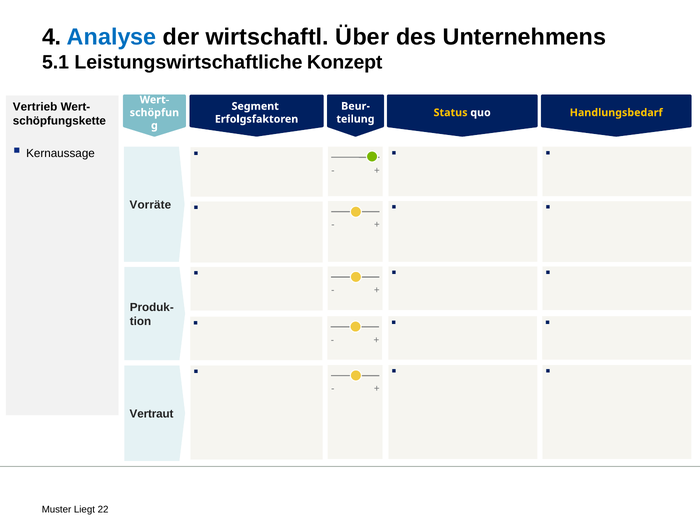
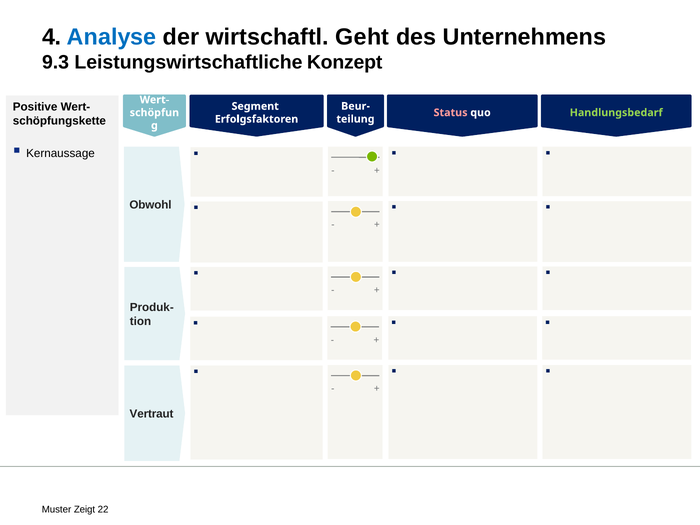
Über: Über -> Geht
5.1: 5.1 -> 9.3
Vertrieb: Vertrieb -> Positive
Status colour: yellow -> pink
Handlungsbedarf colour: yellow -> light green
Vorräte: Vorräte -> Obwohl
Liegt: Liegt -> Zeigt
